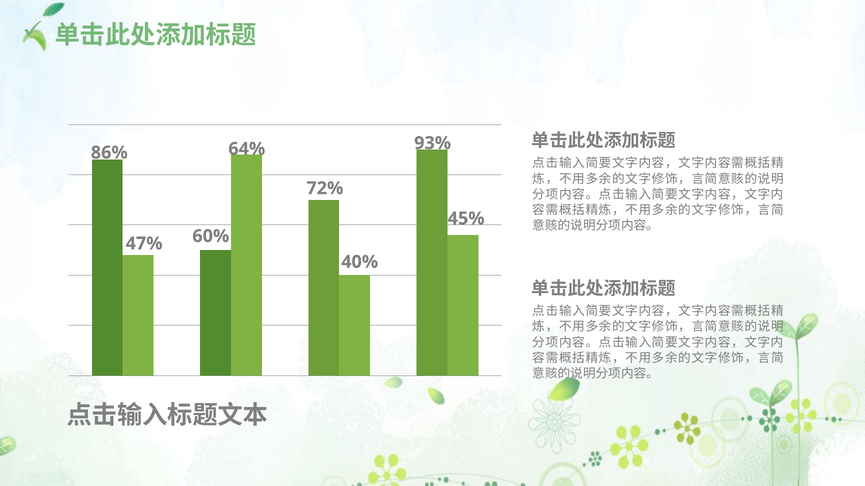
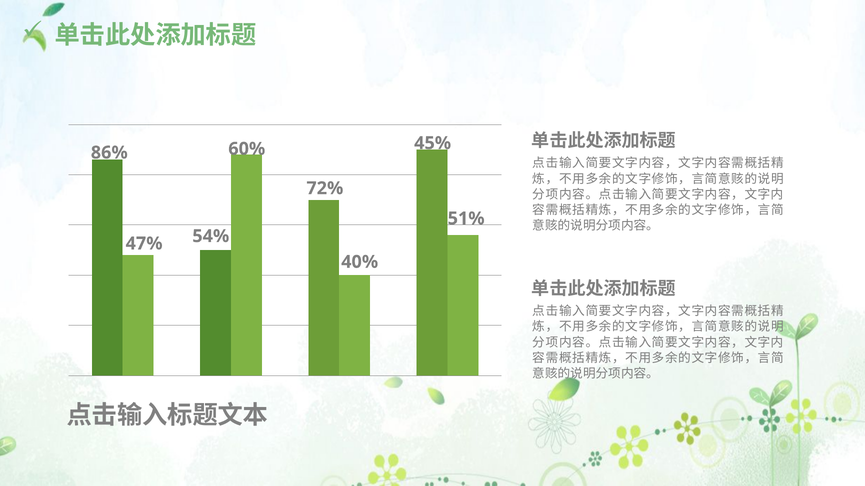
93%: 93% -> 45%
64%: 64% -> 60%
45%: 45% -> 51%
60%: 60% -> 54%
